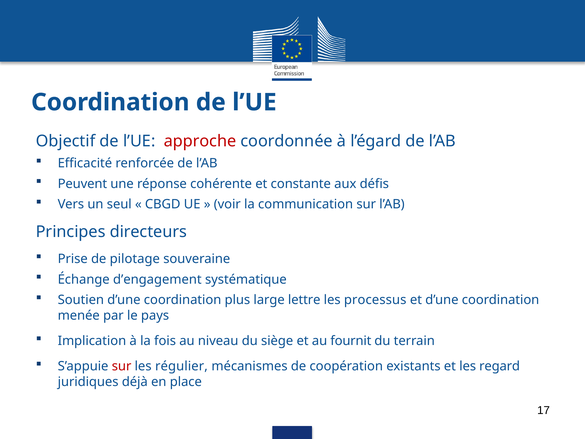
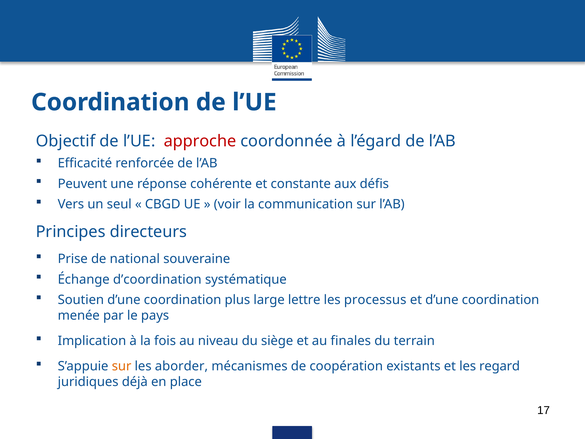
pilotage: pilotage -> national
d’engagement: d’engagement -> d’coordination
fournit: fournit -> finales
sur at (122, 366) colour: red -> orange
régulier: régulier -> aborder
